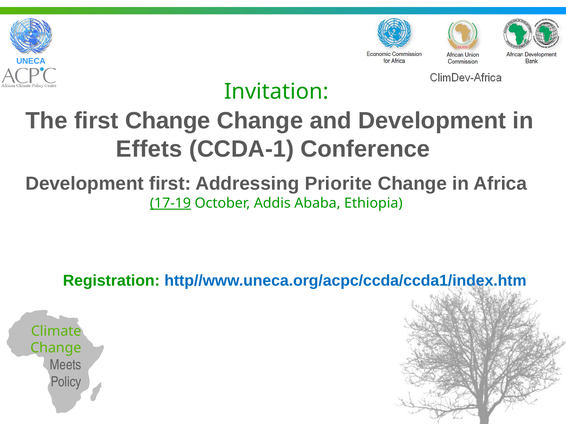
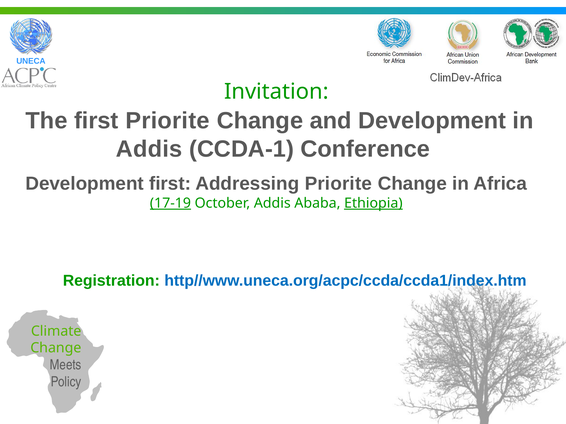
first Change: Change -> Priorite
Effets at (149, 149): Effets -> Addis
Ethiopia underline: none -> present
